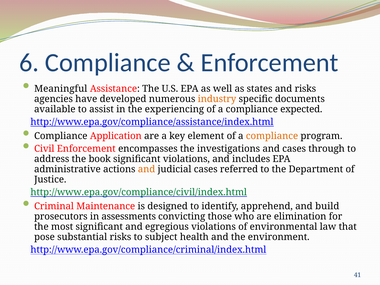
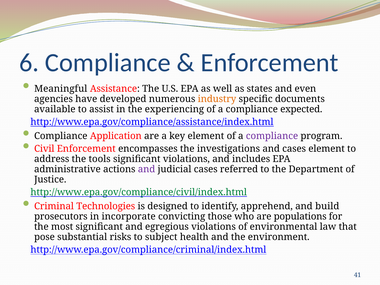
and risks: risks -> even
compliance at (272, 136) colour: orange -> purple
cases through: through -> element
book: book -> tools
and at (147, 169) colour: orange -> purple
Maintenance: Maintenance -> Technologies
assessments: assessments -> incorporate
elimination: elimination -> populations
